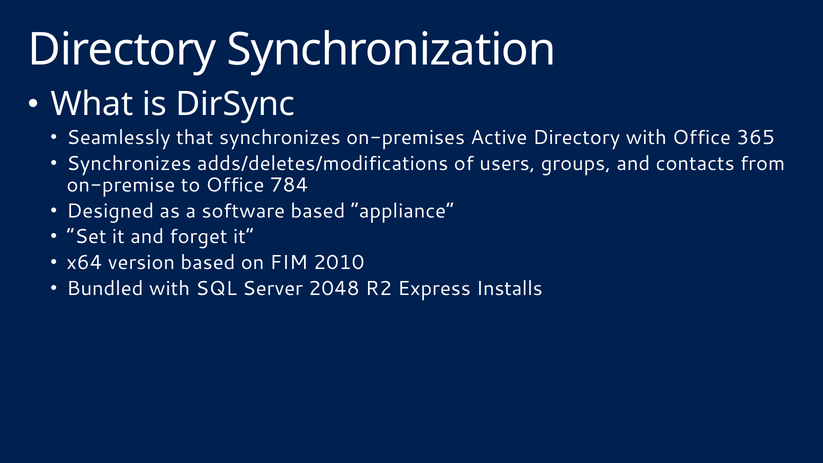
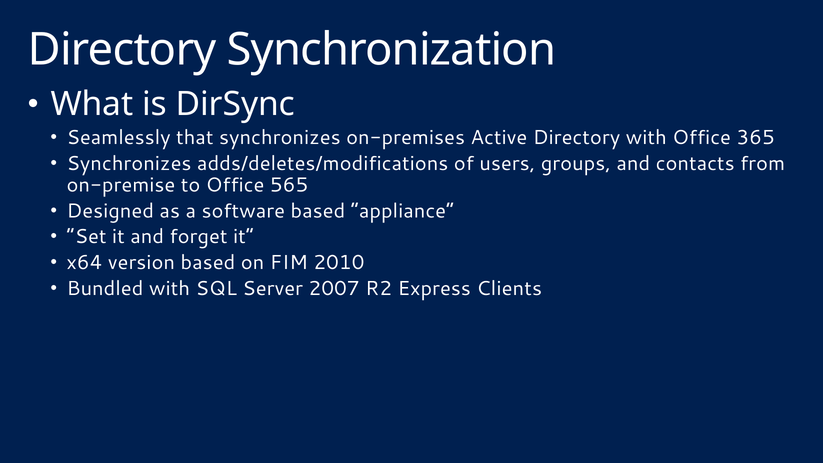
784: 784 -> 565
2048: 2048 -> 2007
Installs: Installs -> Clients
